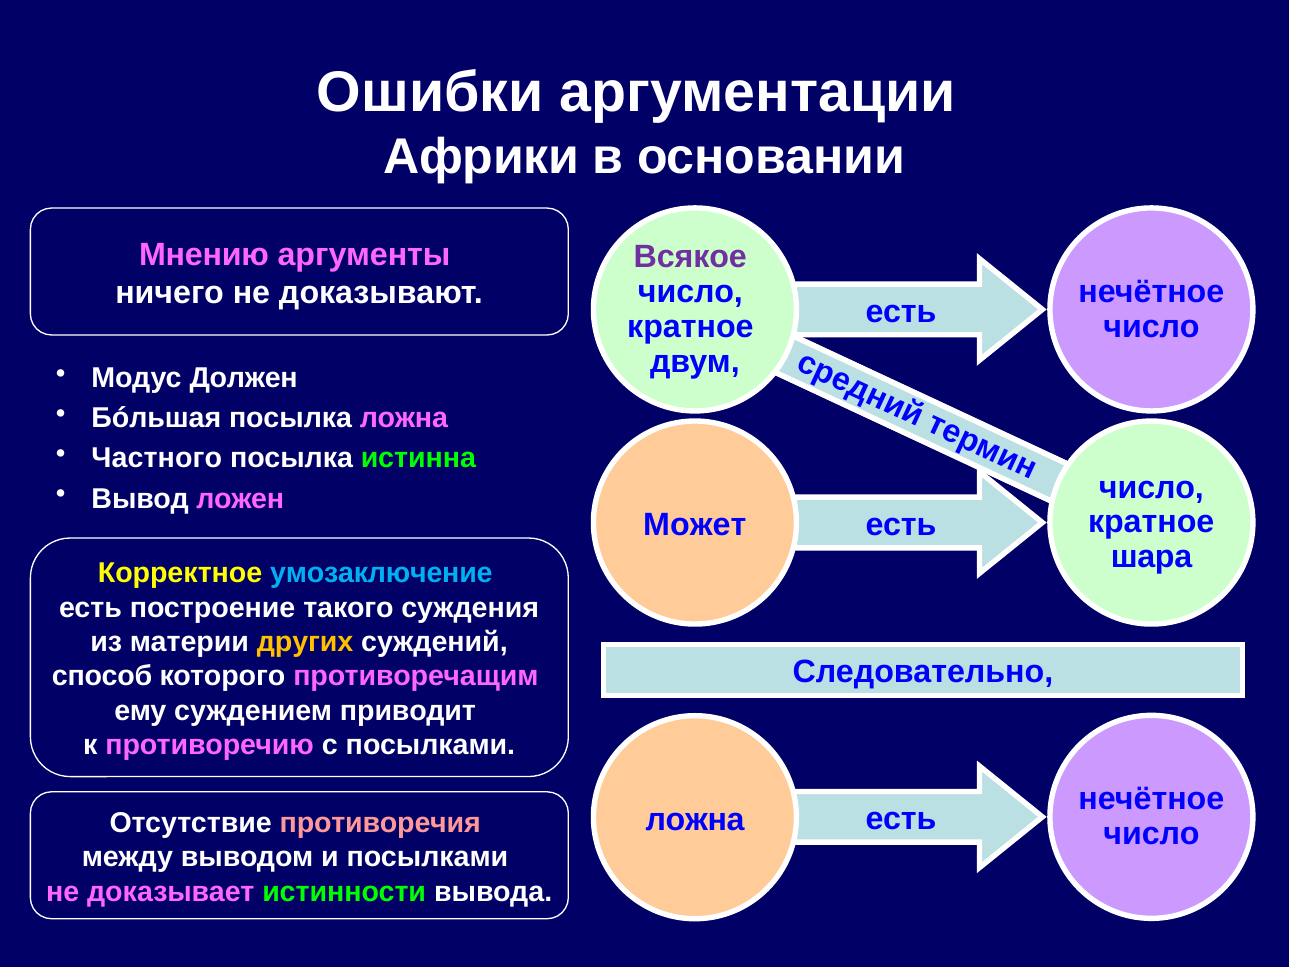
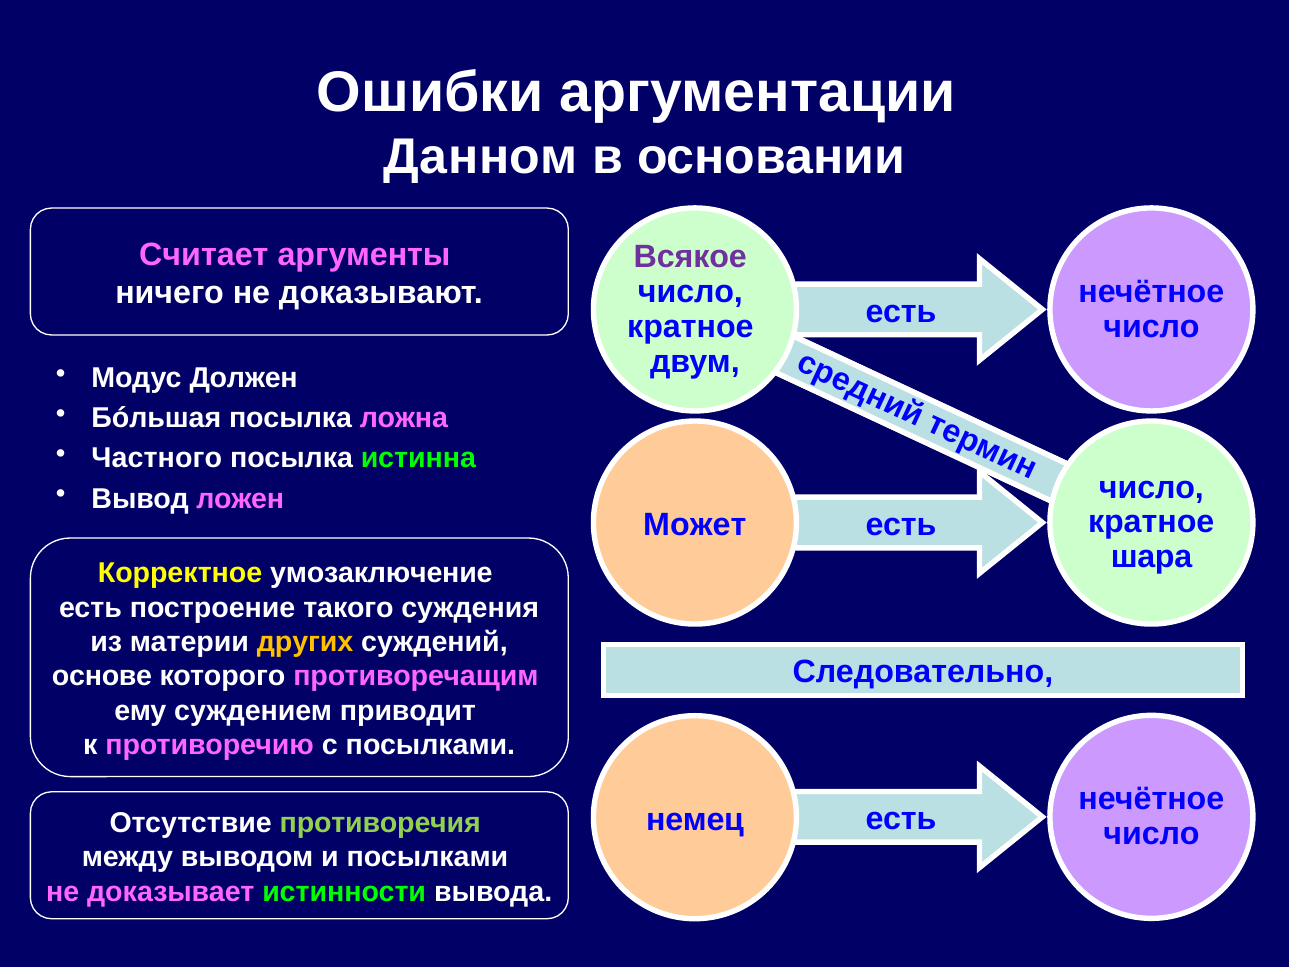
Африки: Африки -> Данном
Мнению: Мнению -> Считает
умозаключение colour: light blue -> white
способ: способ -> основе
ложна at (695, 819): ложна -> немец
противоречия colour: pink -> light green
